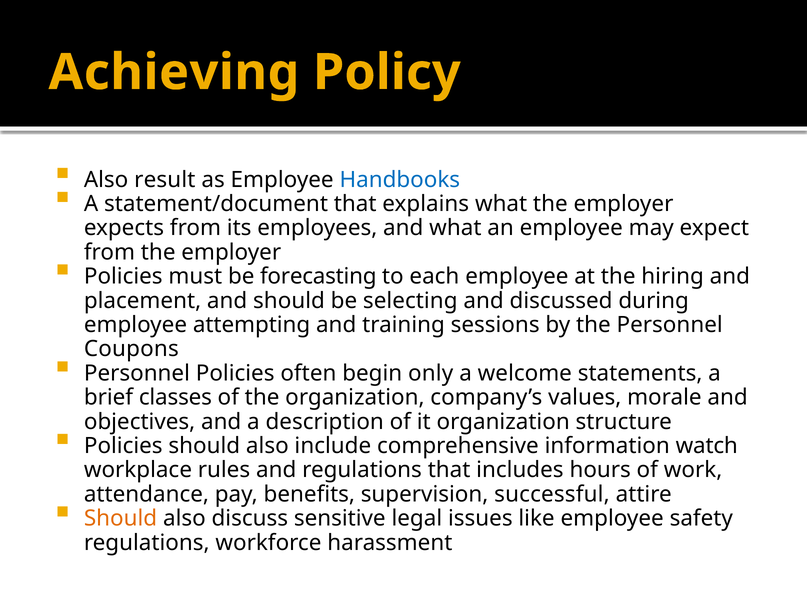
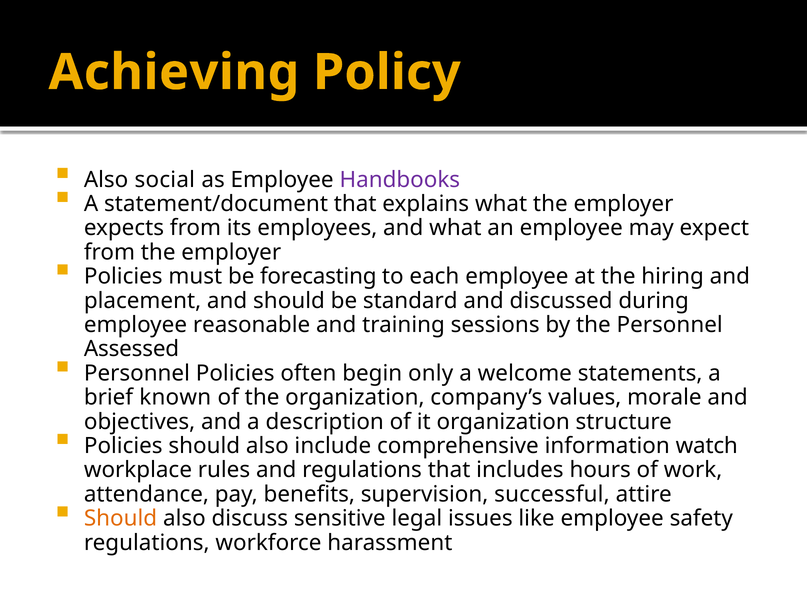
result: result -> social
Handbooks colour: blue -> purple
selecting: selecting -> standard
attempting: attempting -> reasonable
Coupons: Coupons -> Assessed
classes: classes -> known
